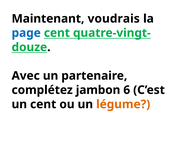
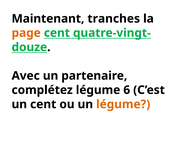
voudrais: voudrais -> tranches
page colour: blue -> orange
complétez jambon: jambon -> légume
